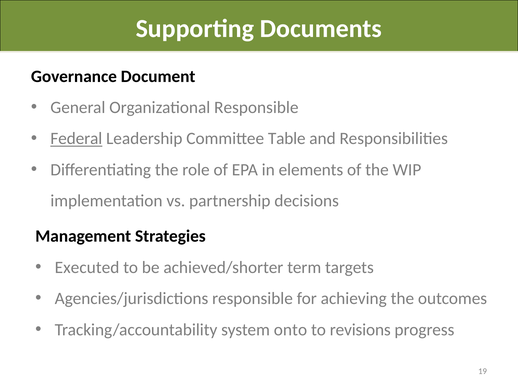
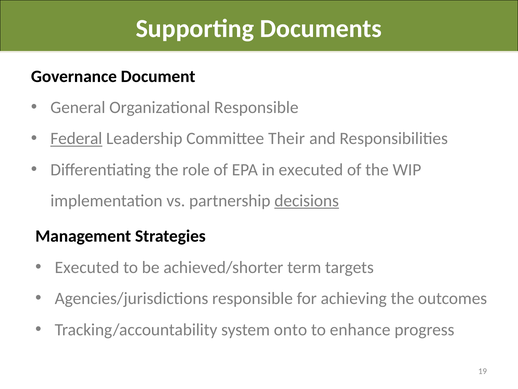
Table: Table -> Their
in elements: elements -> executed
decisions underline: none -> present
revisions: revisions -> enhance
